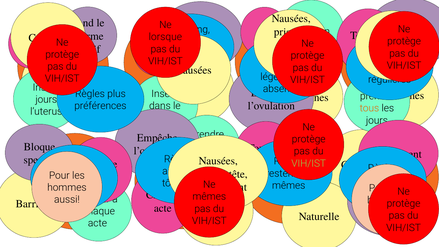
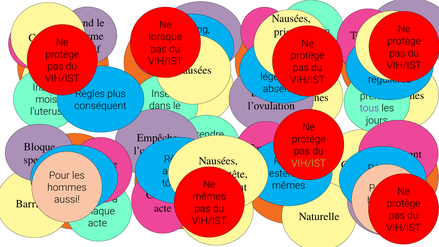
jours at (46, 100): jours -> mois
préférences: préférences -> conséquent
tous at (369, 108) colour: orange -> purple
